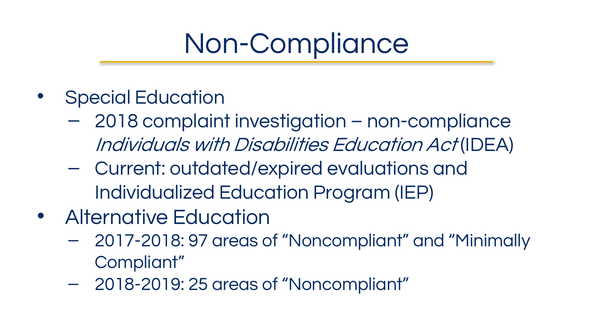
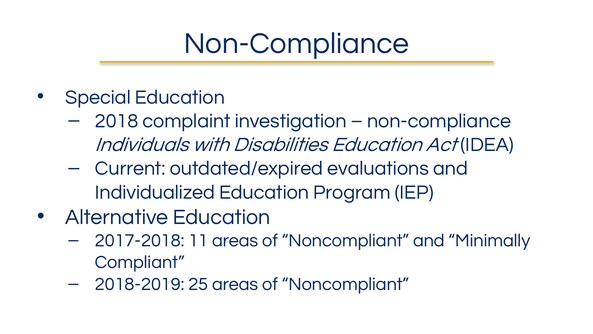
97: 97 -> 11
